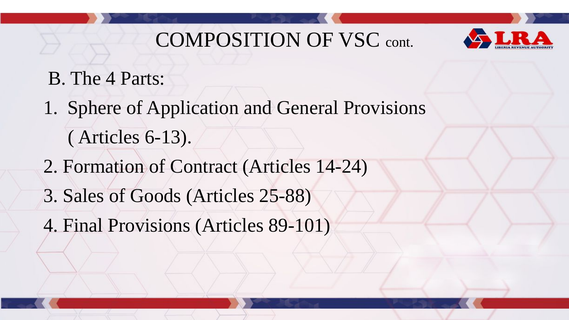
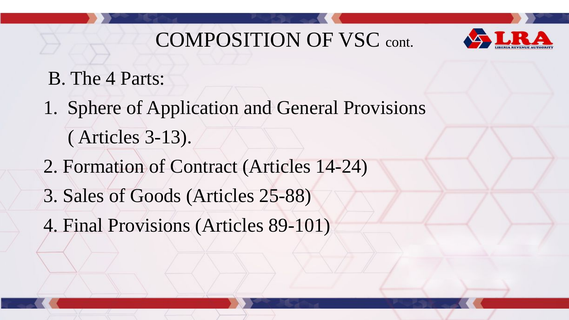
6-13: 6-13 -> 3-13
